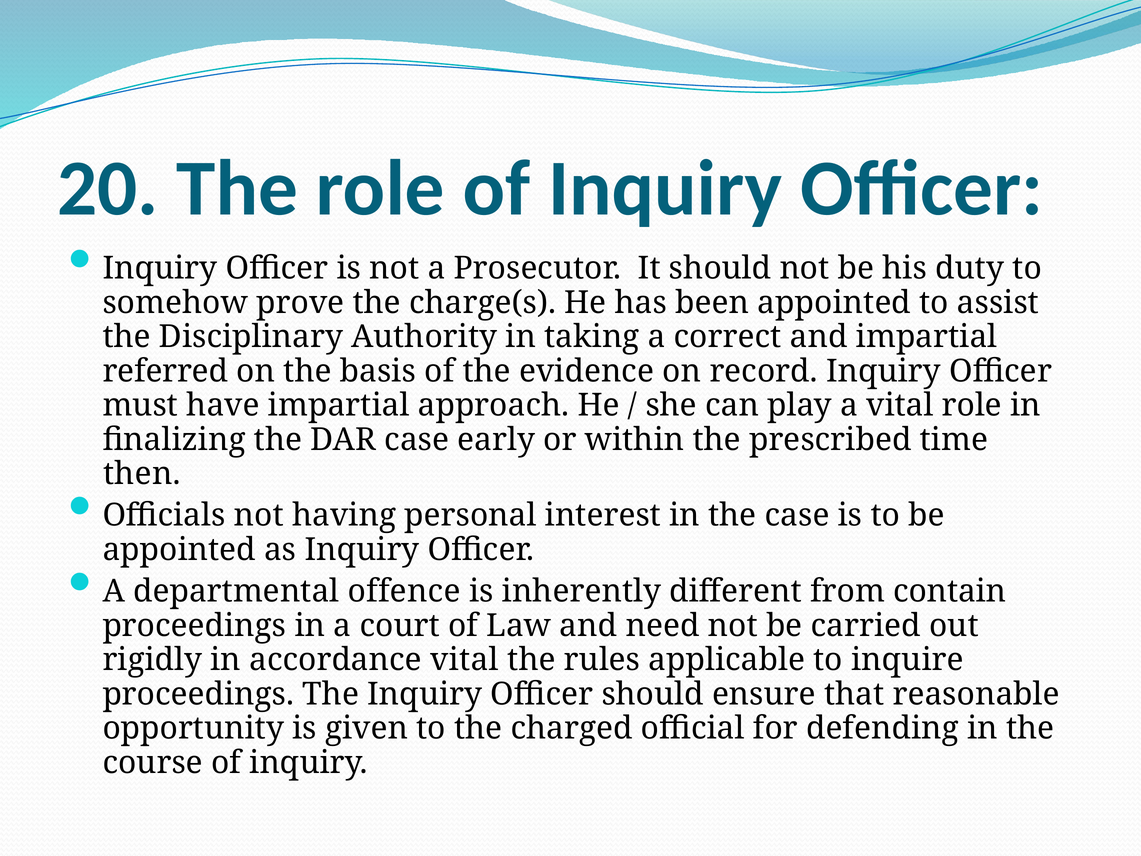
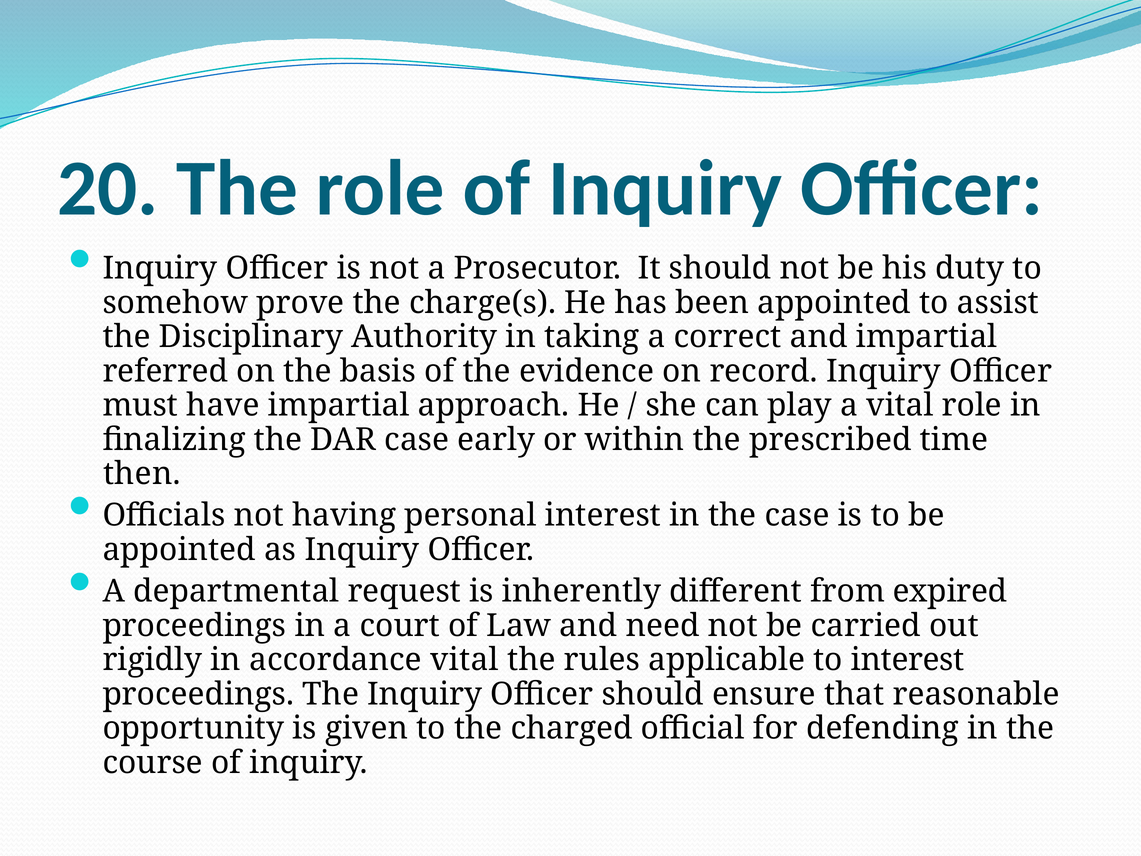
offence: offence -> request
contain: contain -> expired
to inquire: inquire -> interest
